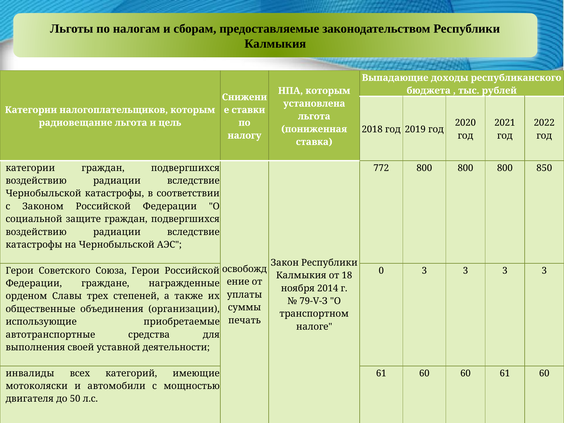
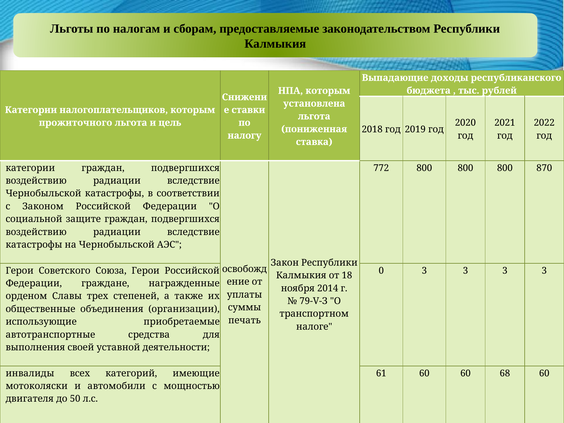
радиовещание: радиовещание -> прожиточного
850: 850 -> 870
60 61: 61 -> 68
